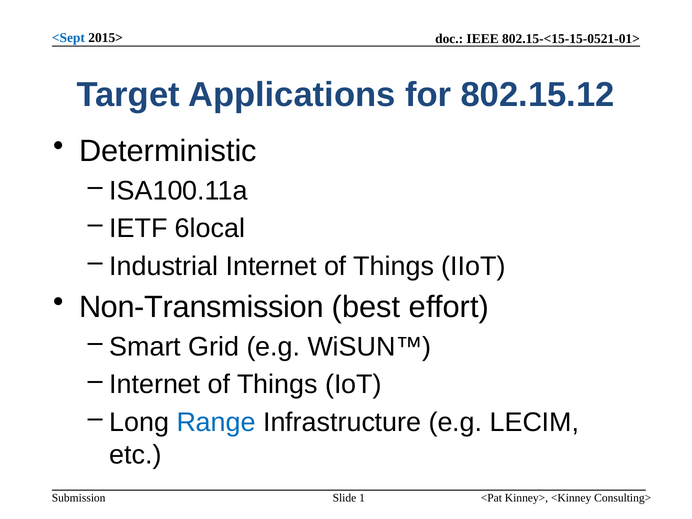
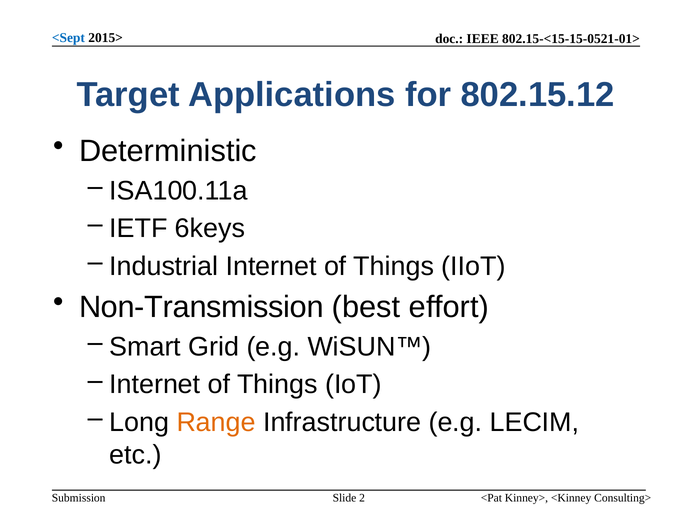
6local: 6local -> 6keys
Range colour: blue -> orange
1: 1 -> 2
